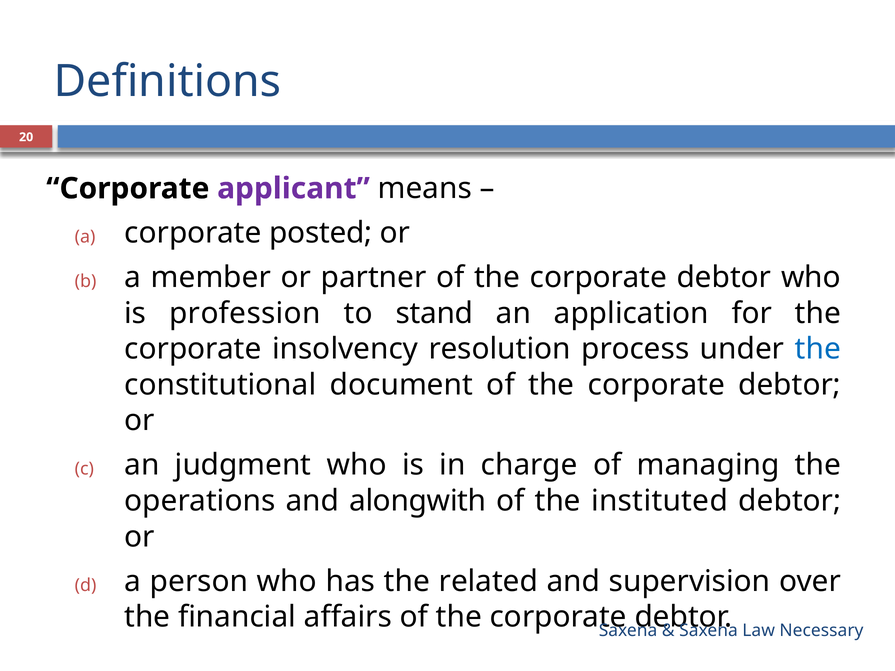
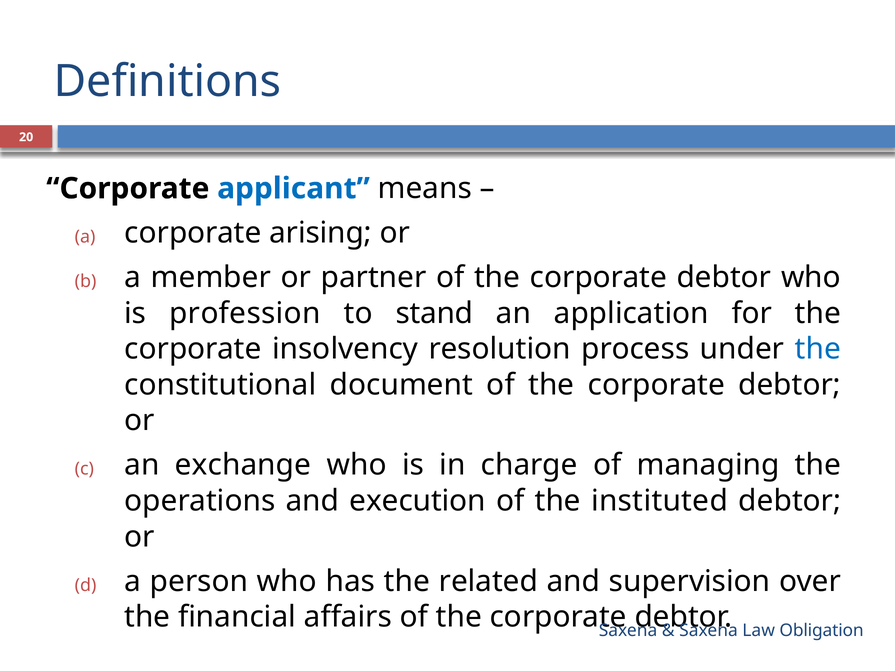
applicant colour: purple -> blue
posted: posted -> arising
judgment: judgment -> exchange
alongwith: alongwith -> execution
Necessary: Necessary -> Obligation
